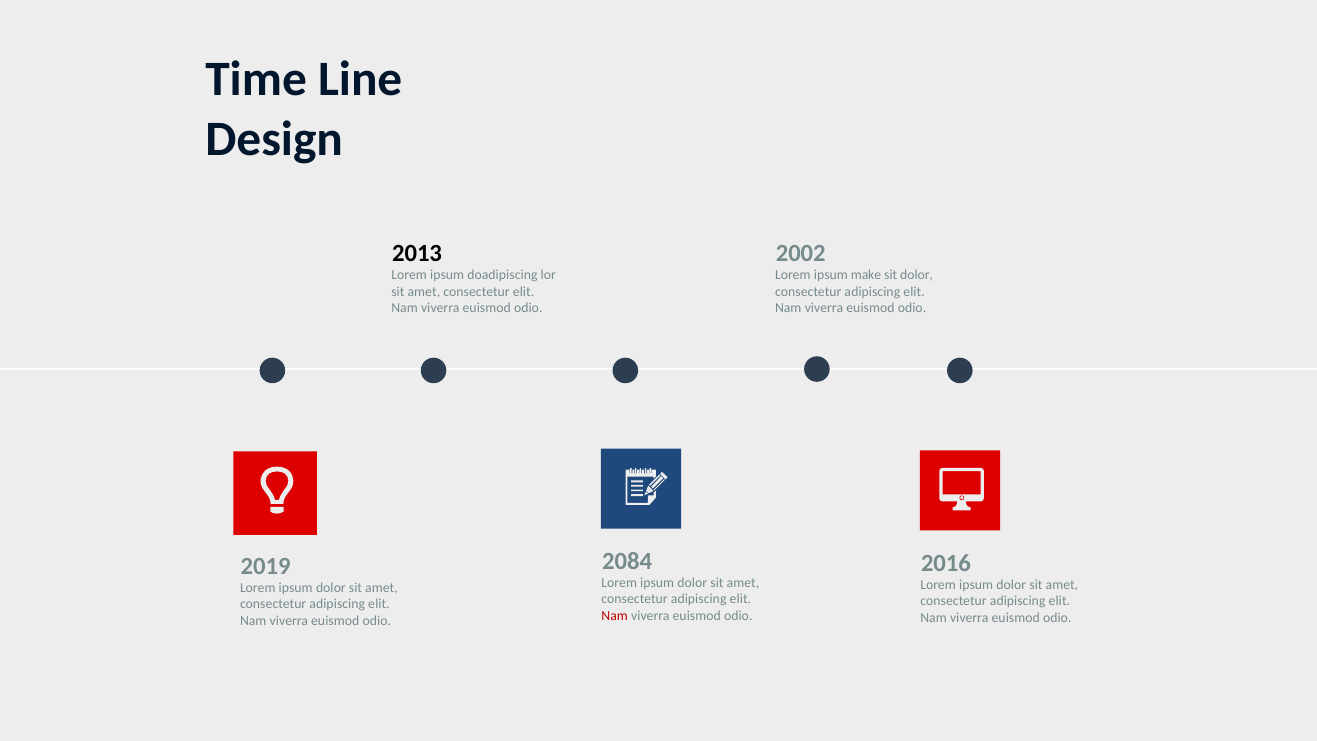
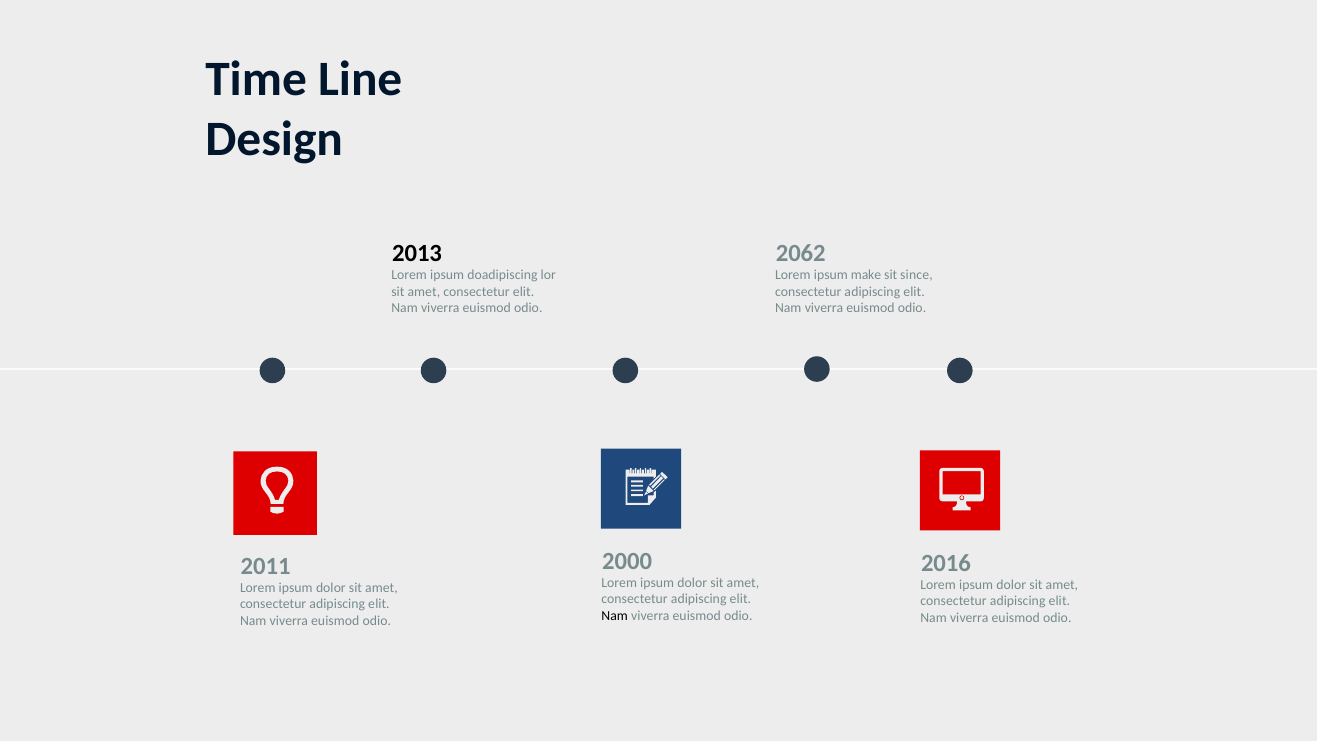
2002: 2002 -> 2062
sit dolor: dolor -> since
2084: 2084 -> 2000
2019: 2019 -> 2011
Nam at (615, 616) colour: red -> black
